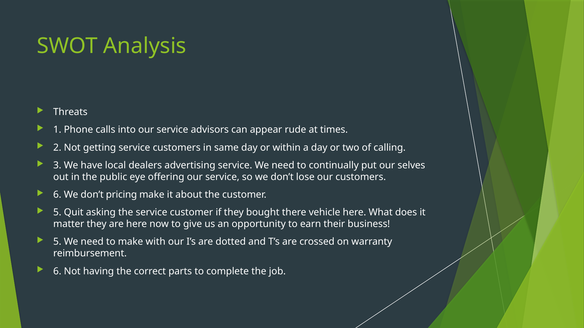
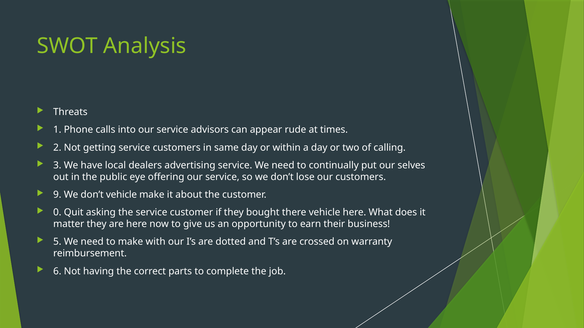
6 at (57, 195): 6 -> 9
don’t pricing: pricing -> vehicle
5 at (57, 213): 5 -> 0
